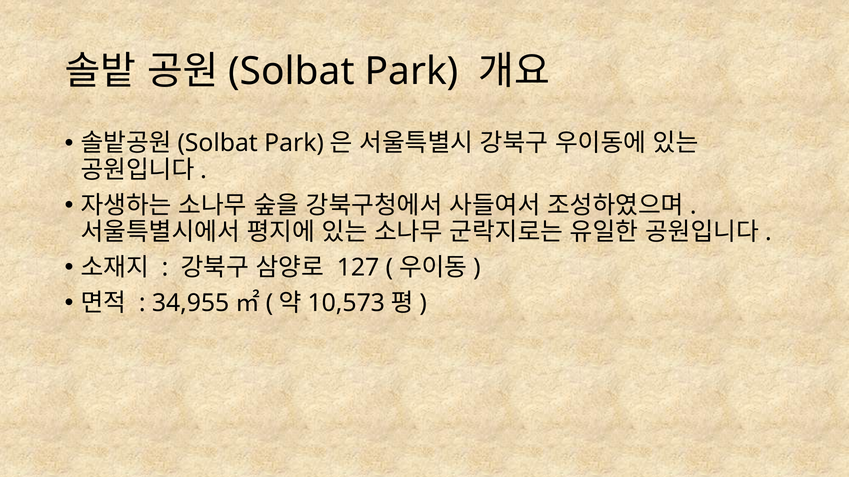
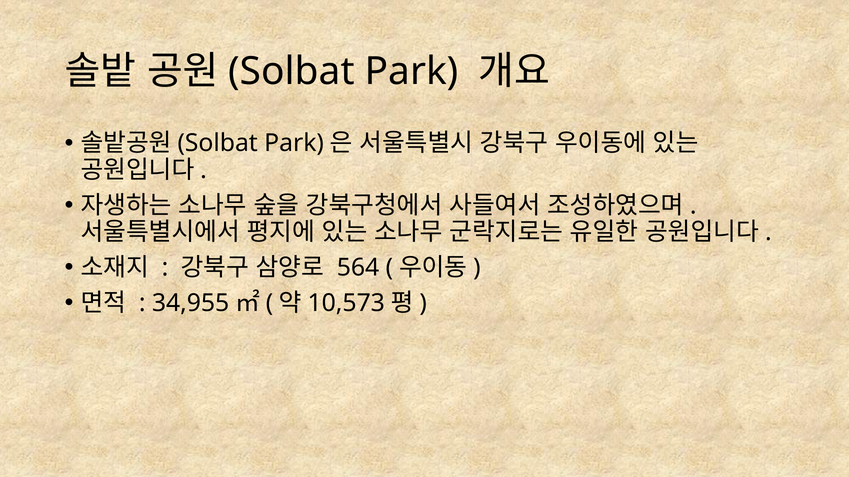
127: 127 -> 564
